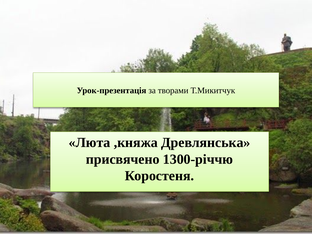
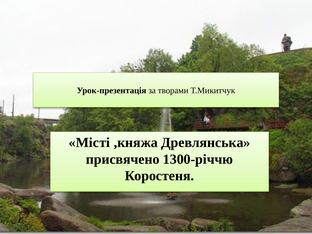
Люта: Люта -> Місті
